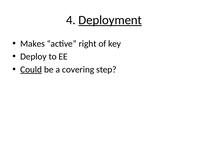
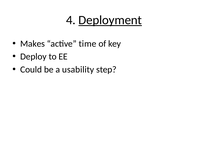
right: right -> time
Could underline: present -> none
covering: covering -> usability
